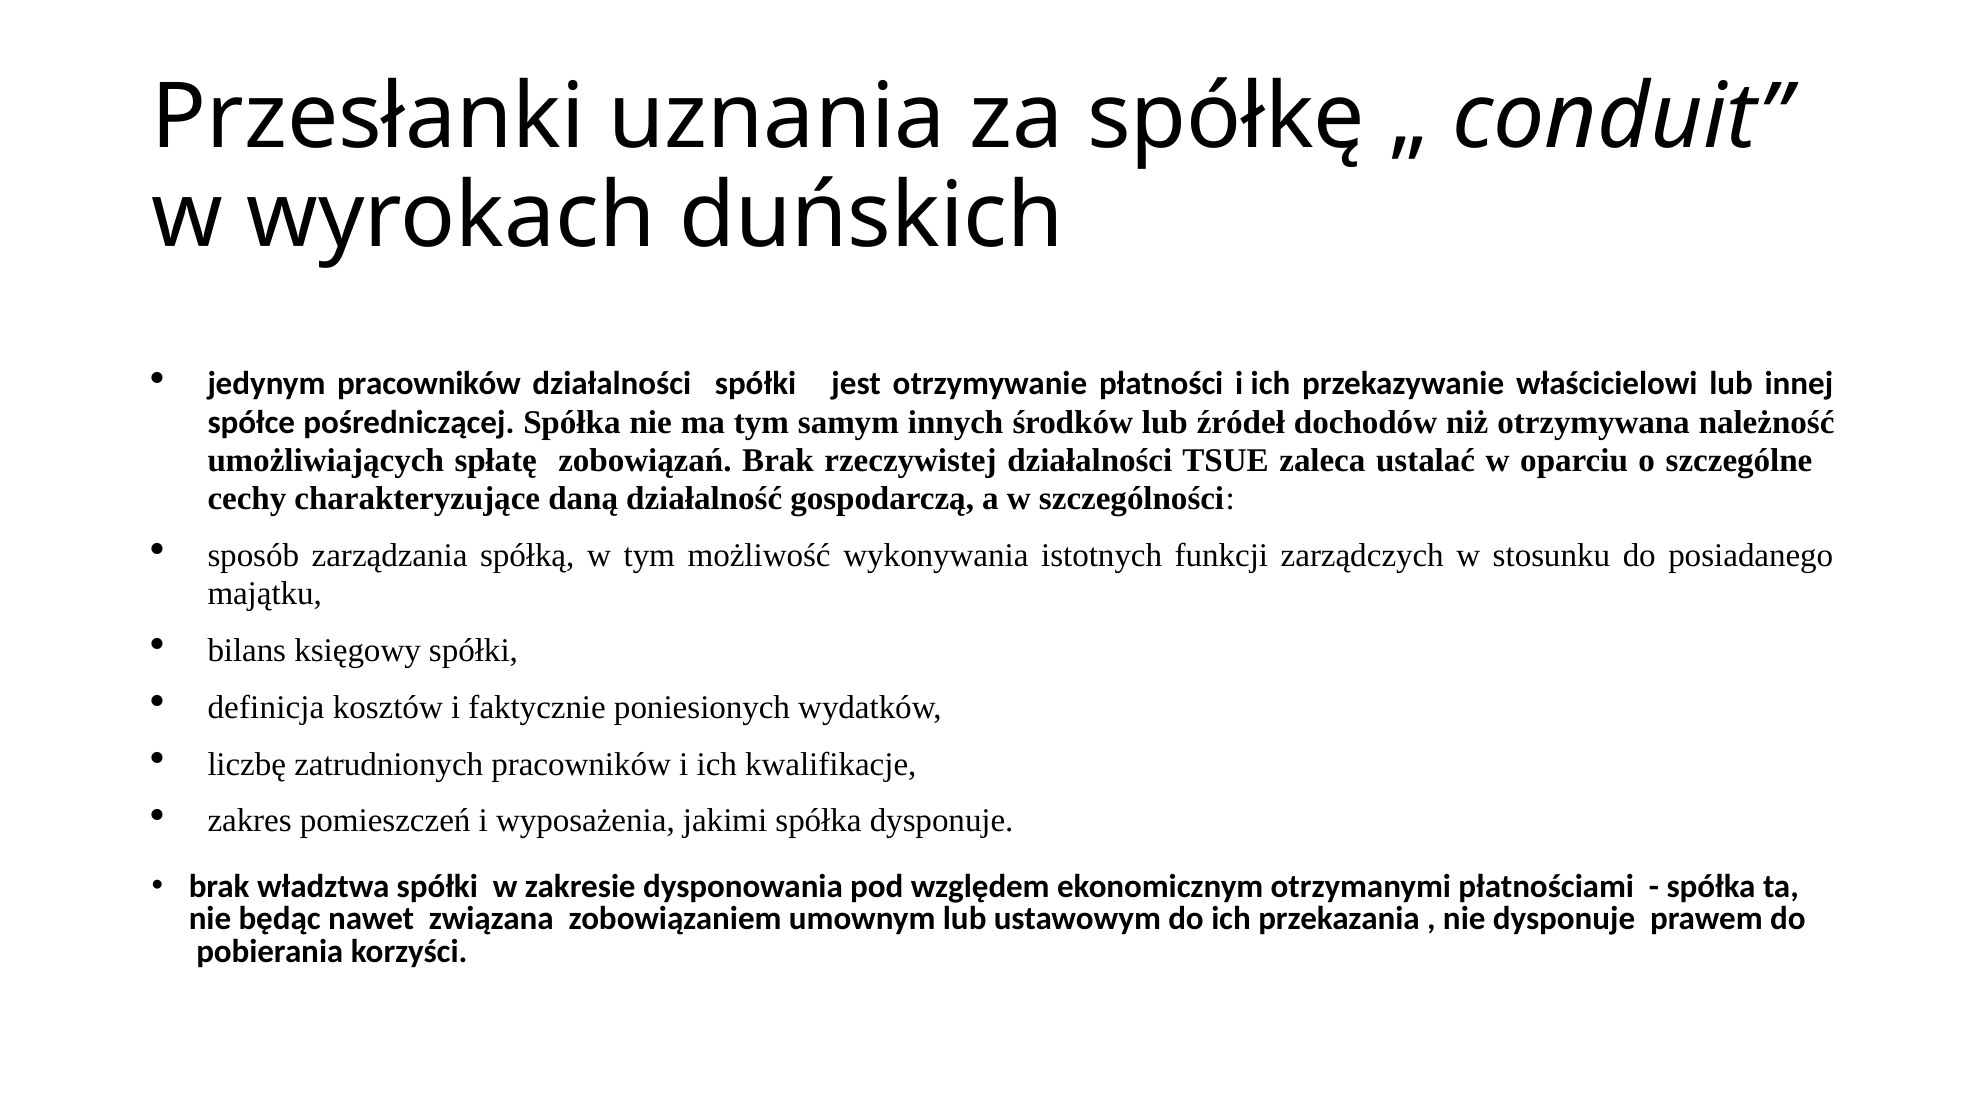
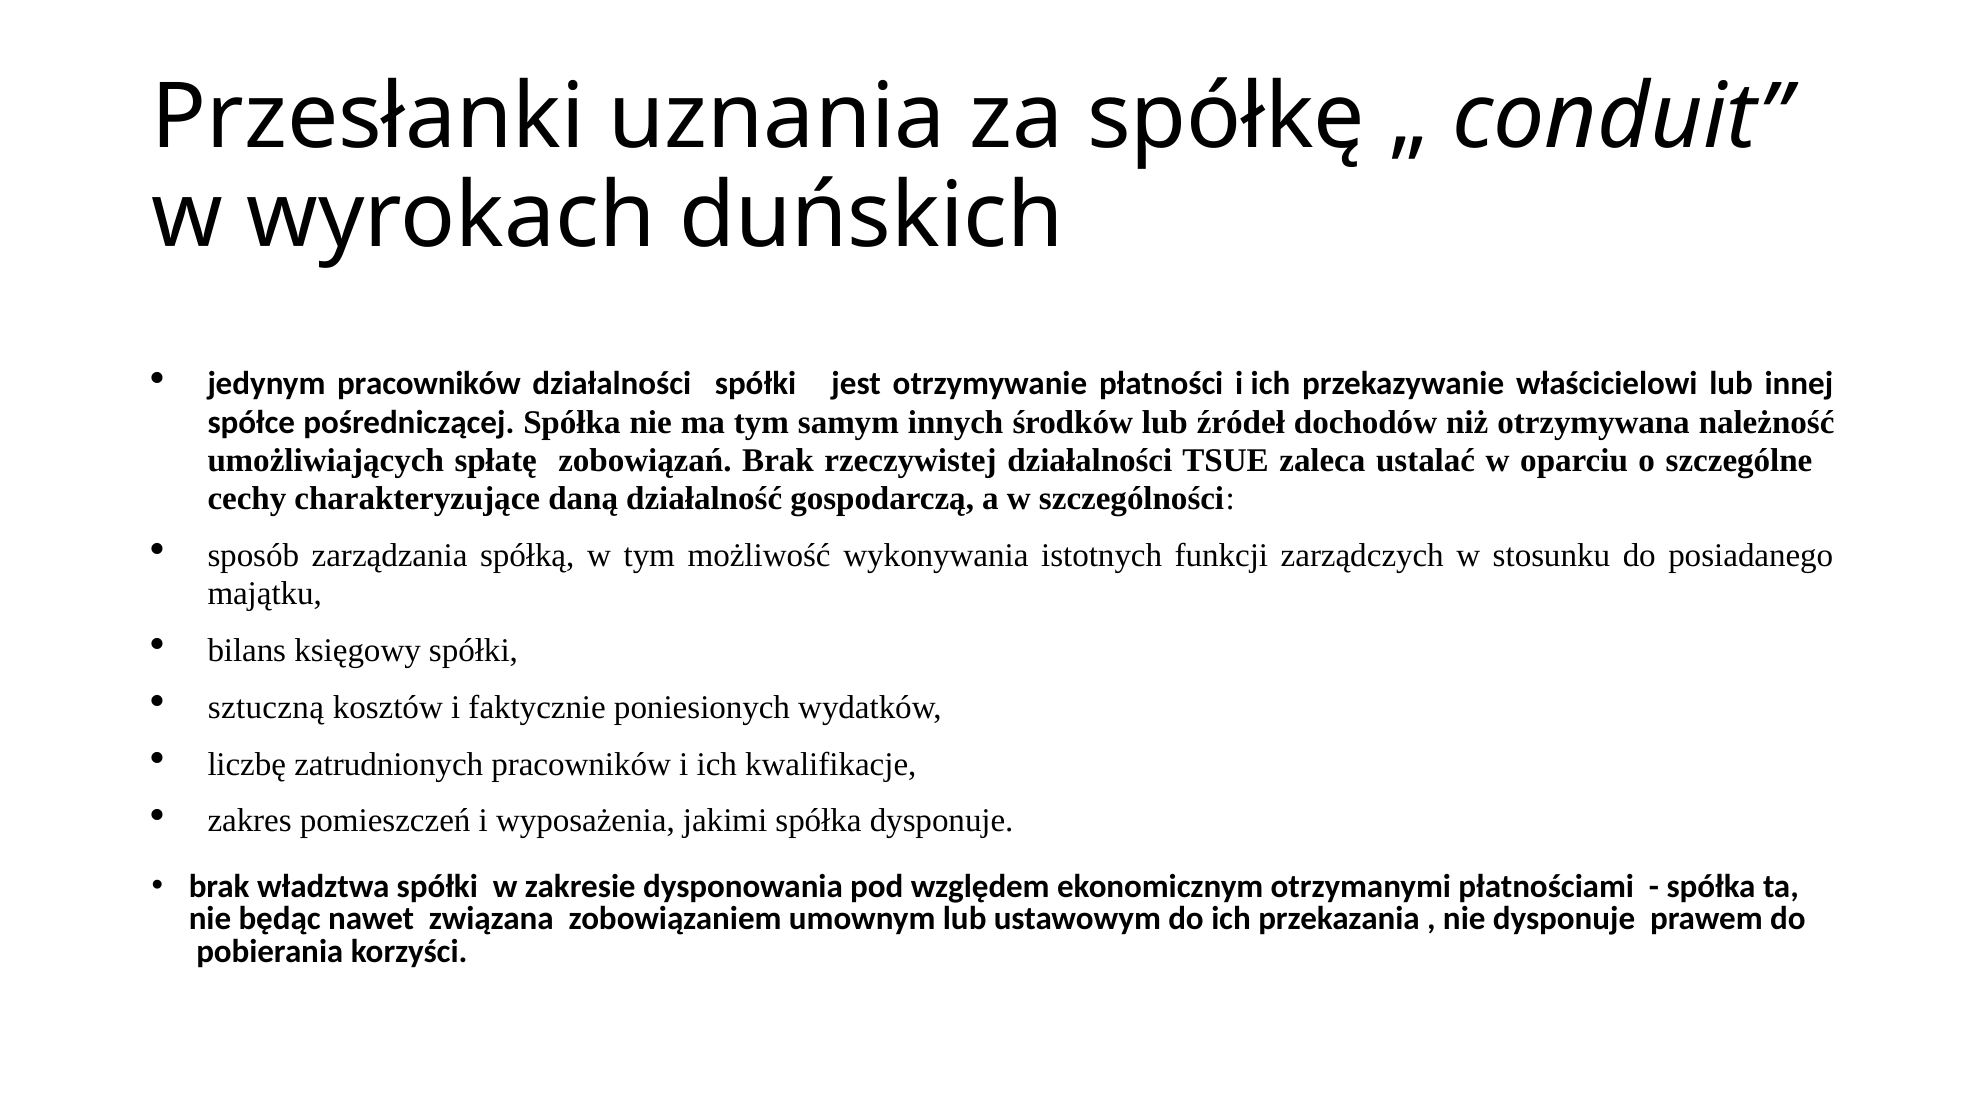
definicja: definicja -> sztuczną
